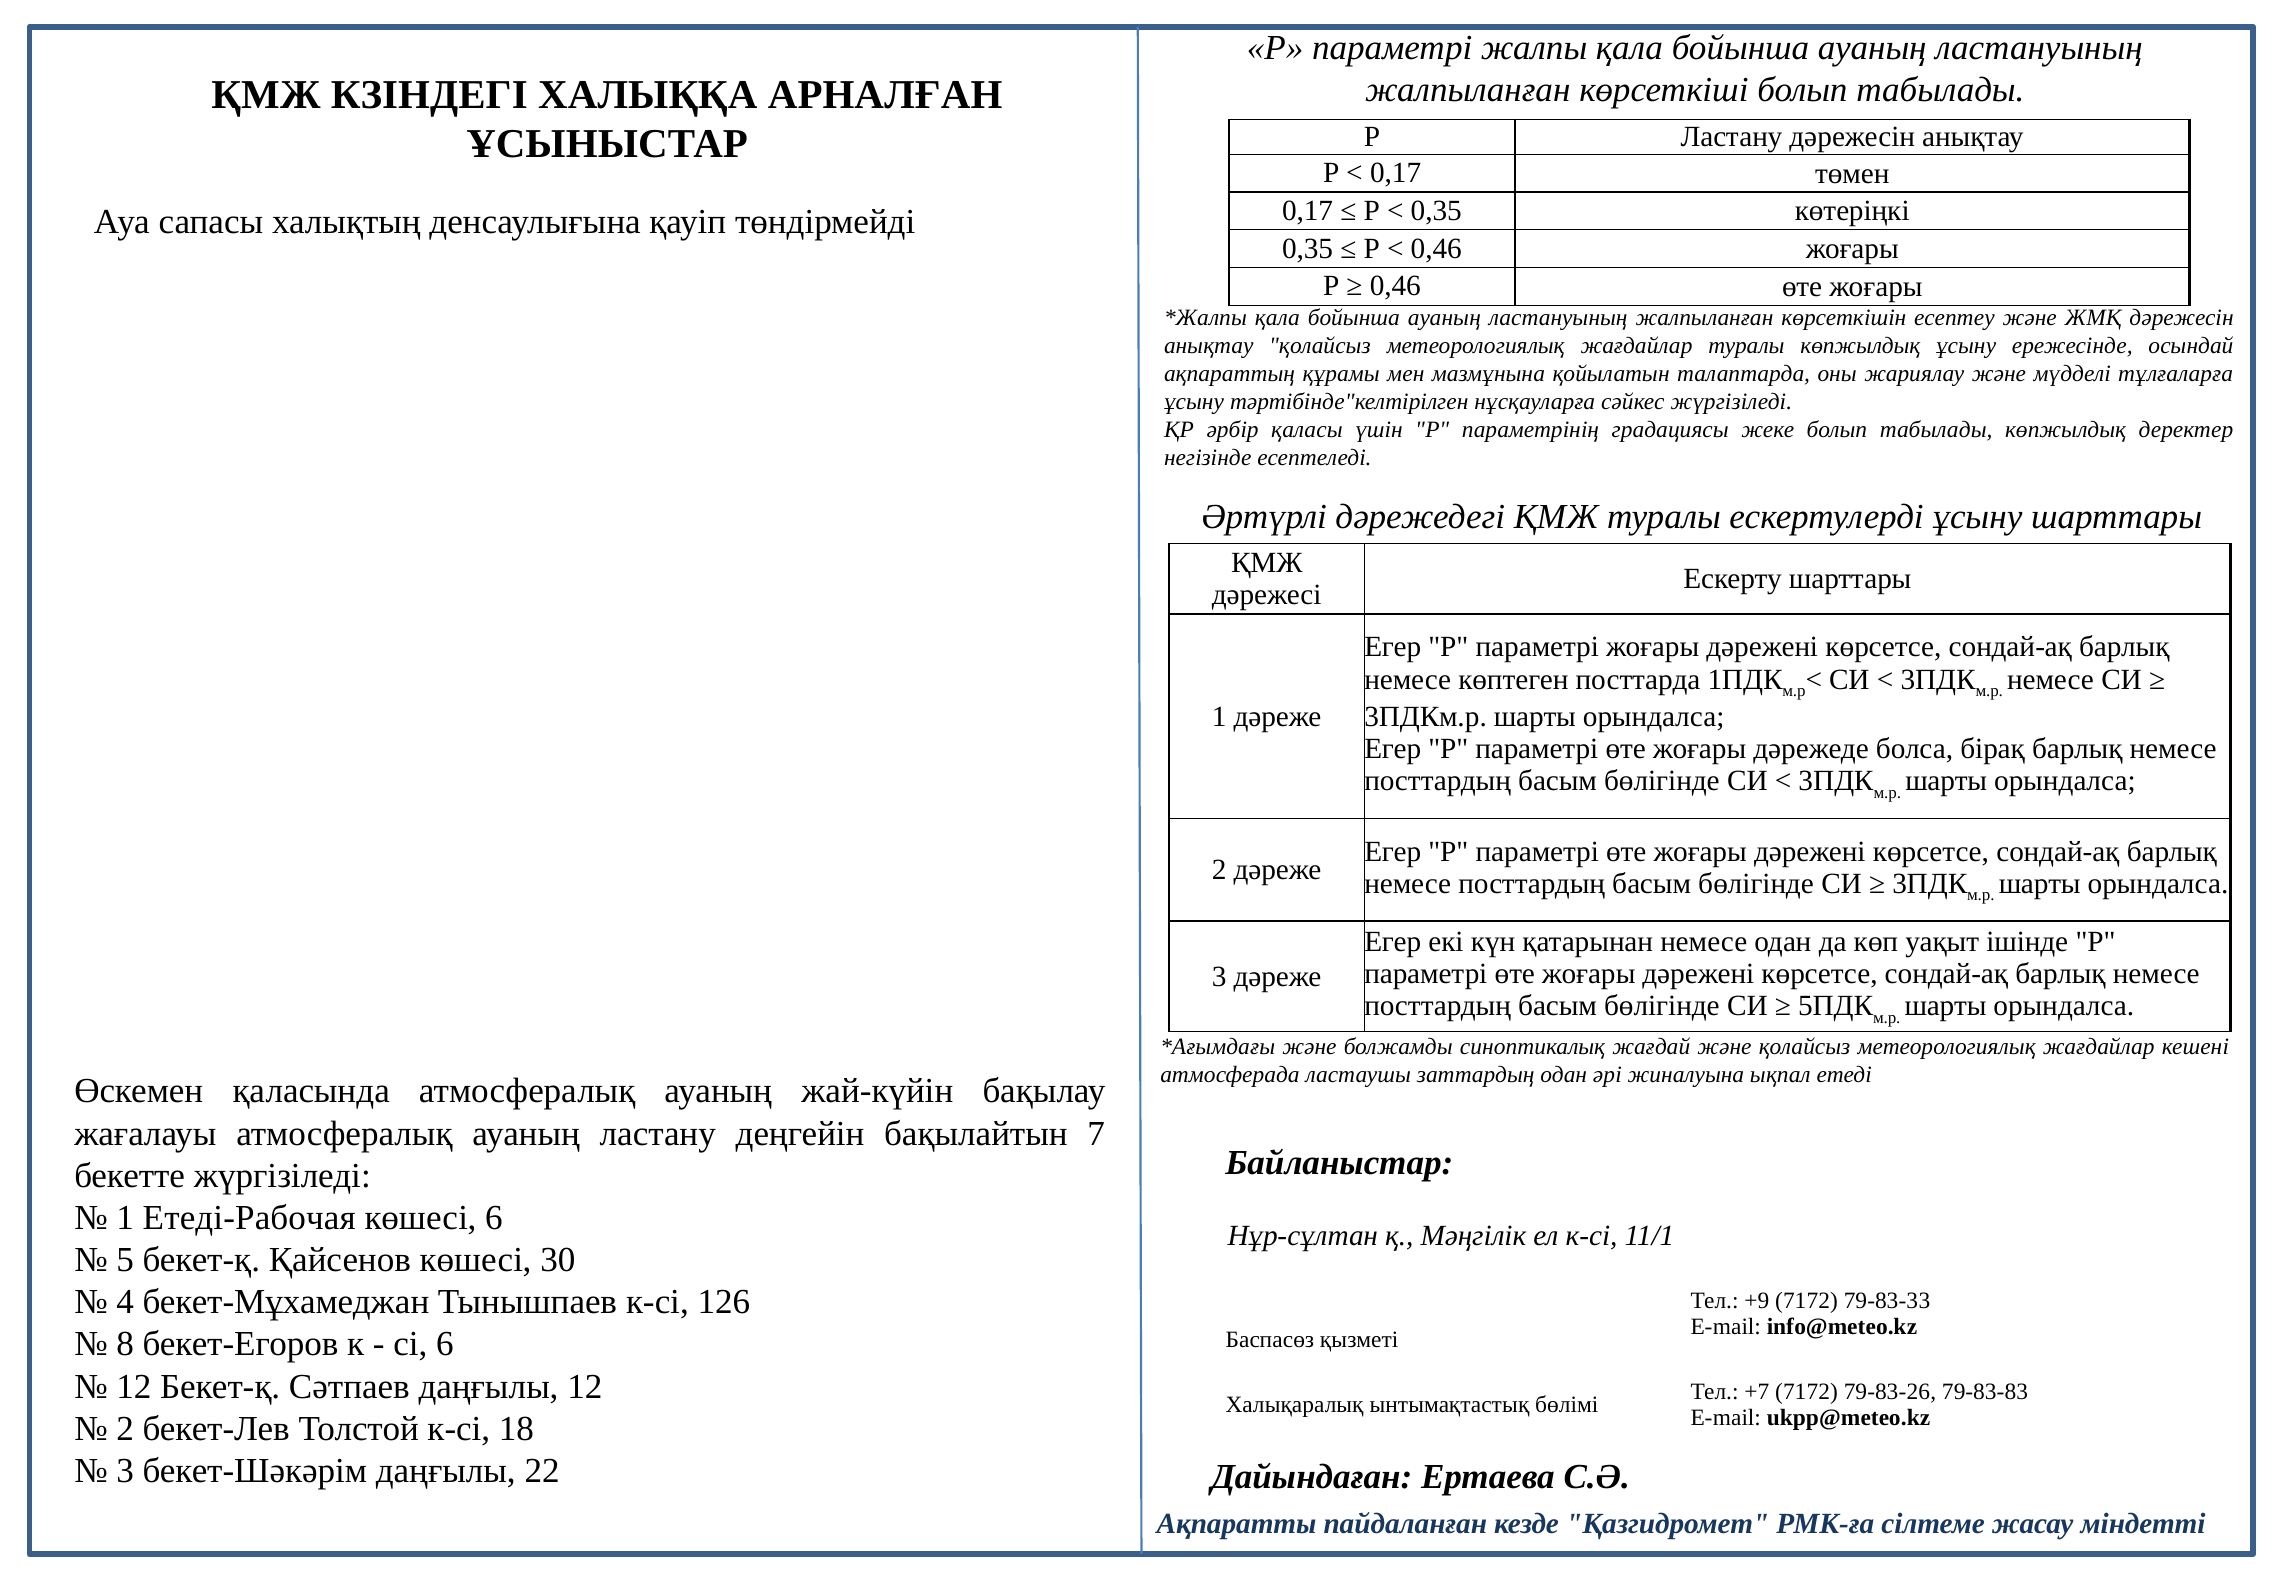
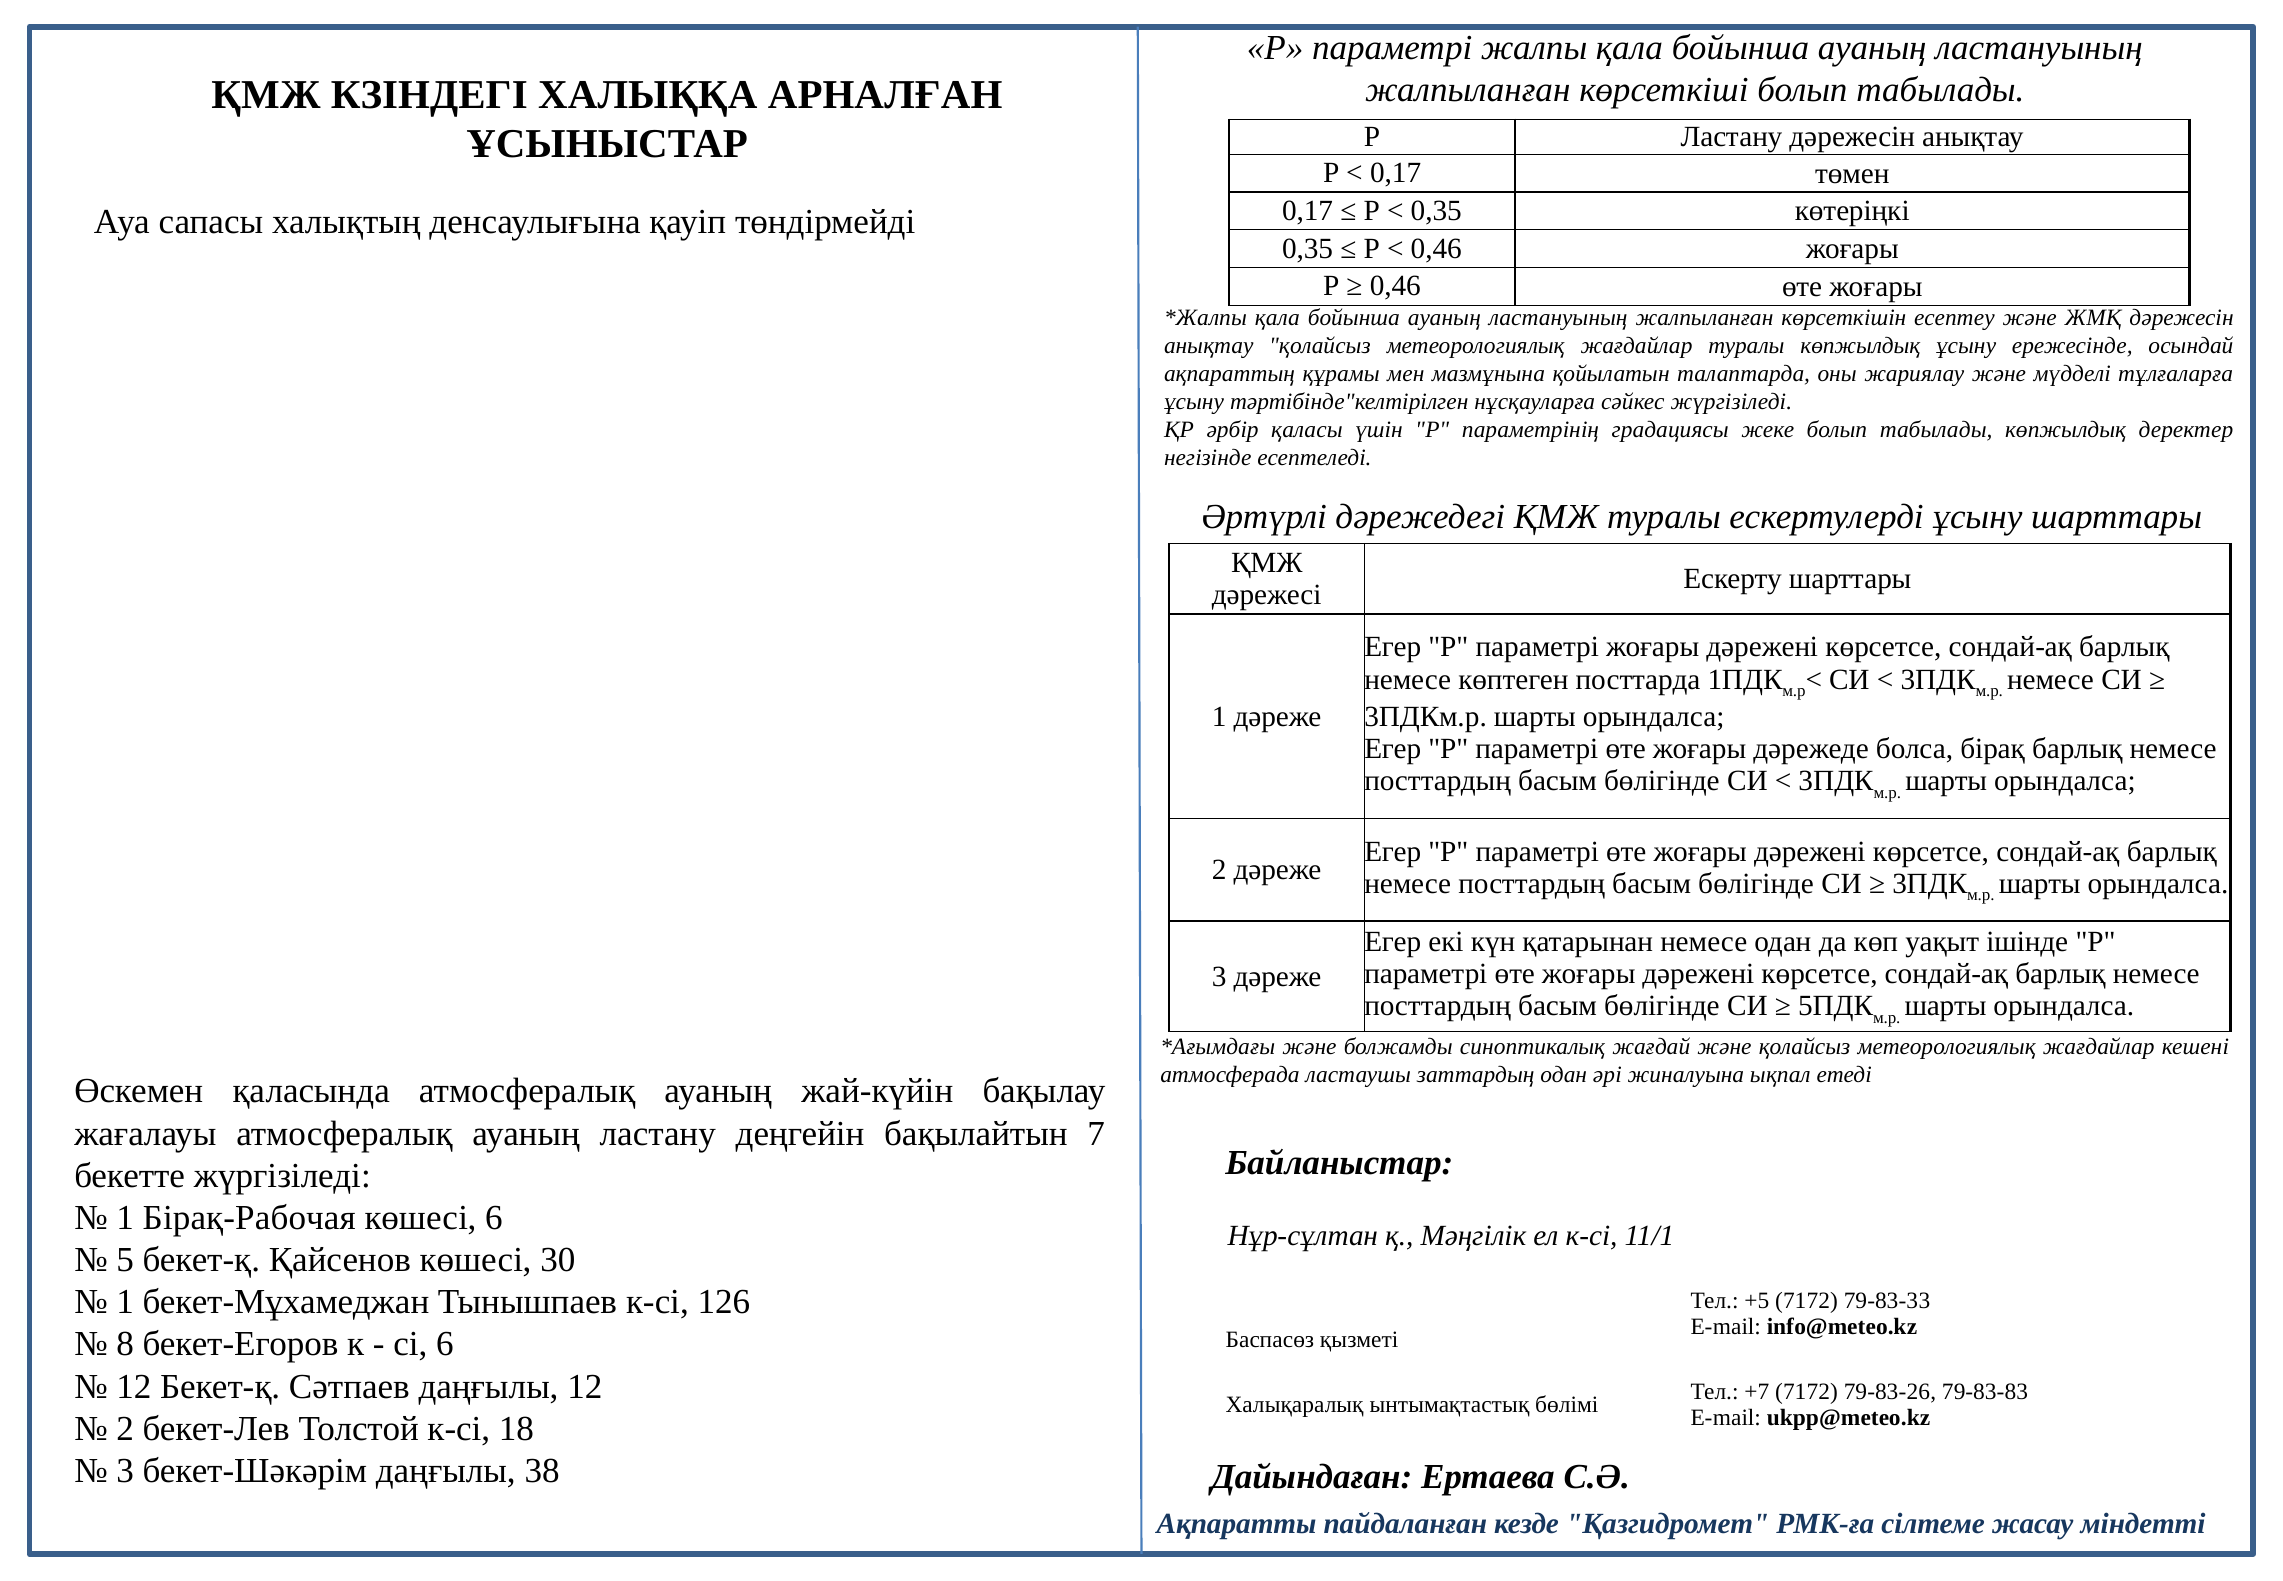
Етеді-Рабочая: Етеді-Рабочая -> Бірақ-Рабочая
4 at (125, 1302): 4 -> 1
+9: +9 -> +5
22: 22 -> 38
